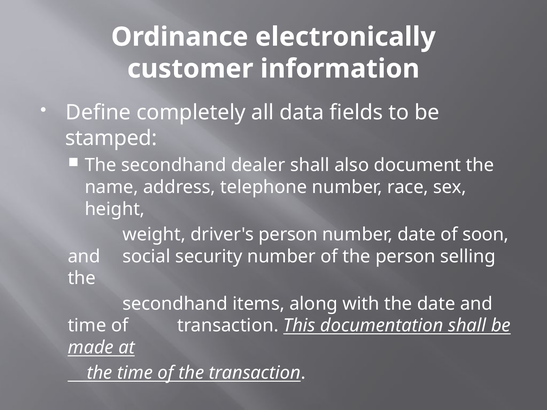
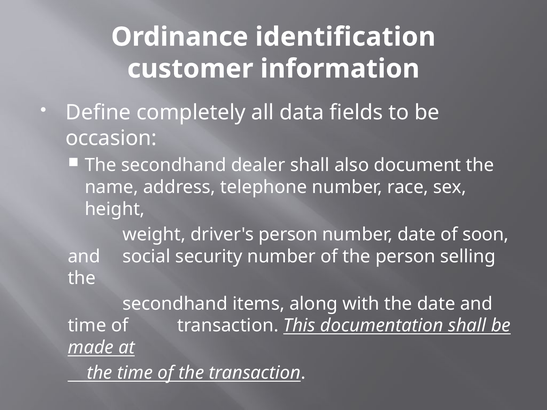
electronically: electronically -> identification
stamped: stamped -> occasion
